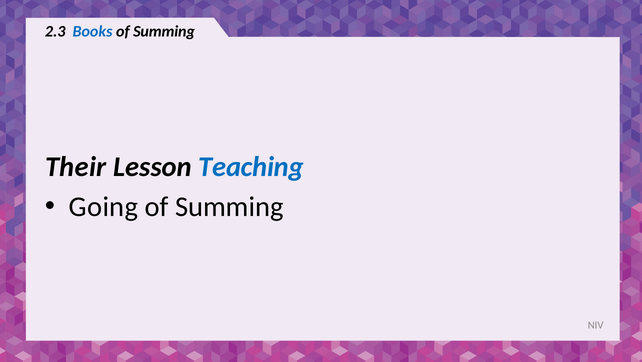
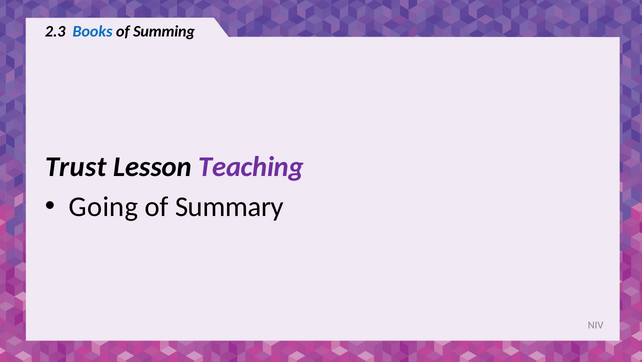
Their: Their -> Trust
Teaching colour: blue -> purple
Summing at (229, 207): Summing -> Summary
